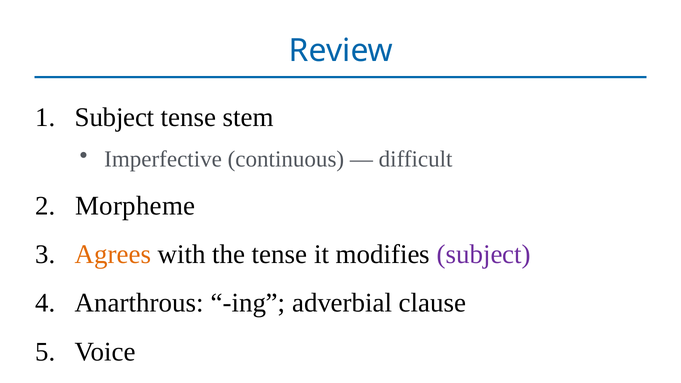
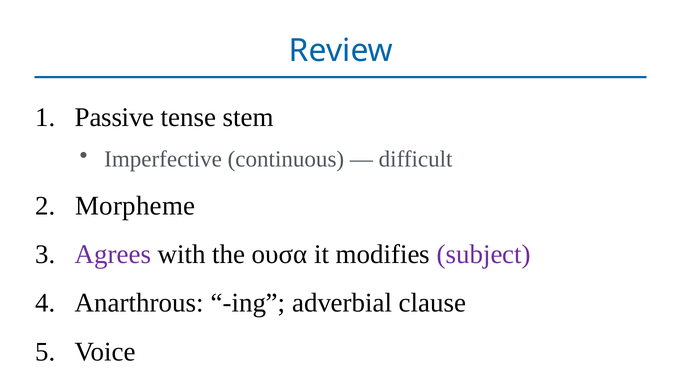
Subject at (115, 117): Subject -> Passive
Agrees colour: orange -> purple
the tense: tense -> ουσα
